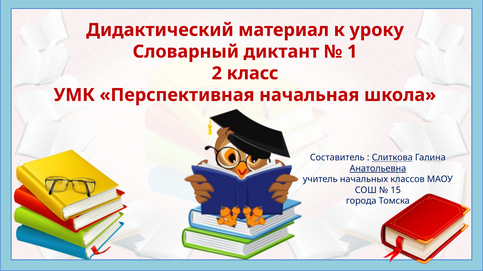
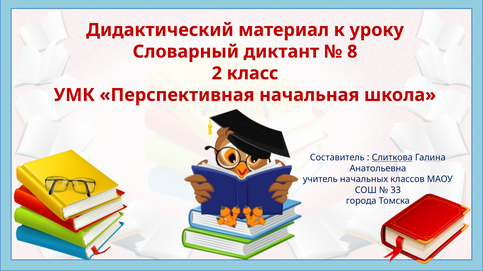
1: 1 -> 8
Анатольевна underline: present -> none
15: 15 -> 33
